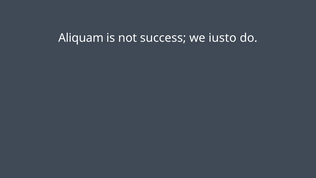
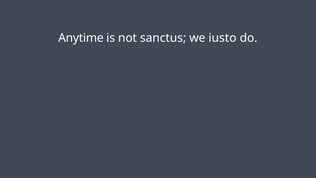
Aliquam: Aliquam -> Anytime
success: success -> sanctus
